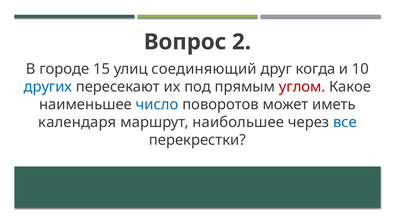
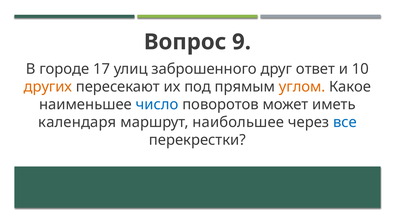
2: 2 -> 9
15: 15 -> 17
соединяющий: соединяющий -> заброшенного
когда: когда -> ответ
других colour: blue -> orange
углом colour: red -> orange
